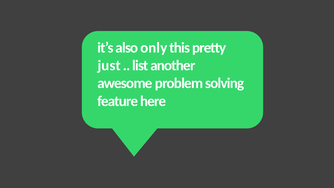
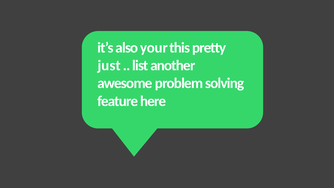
only: only -> your
